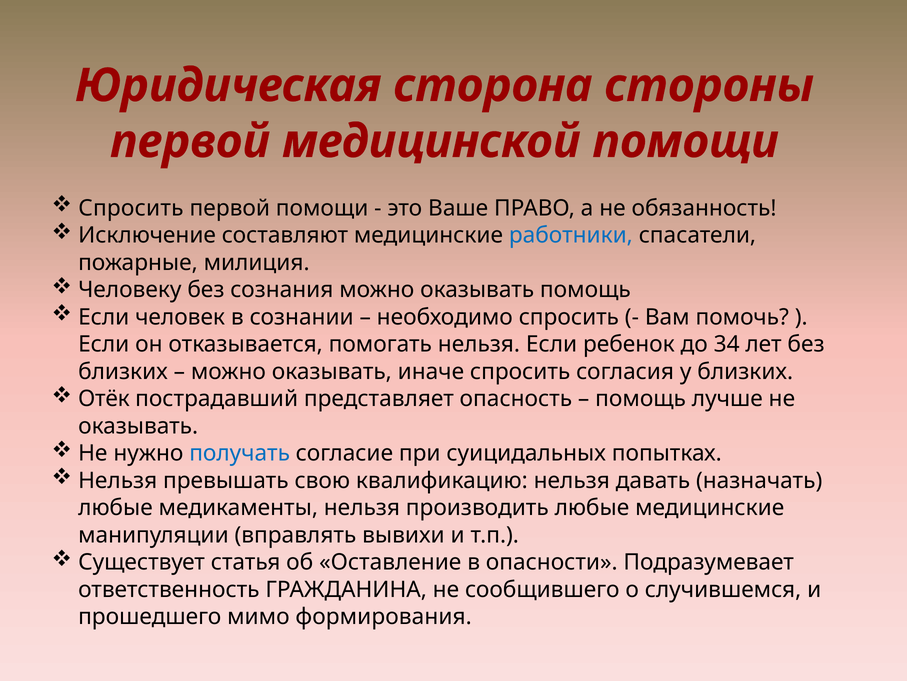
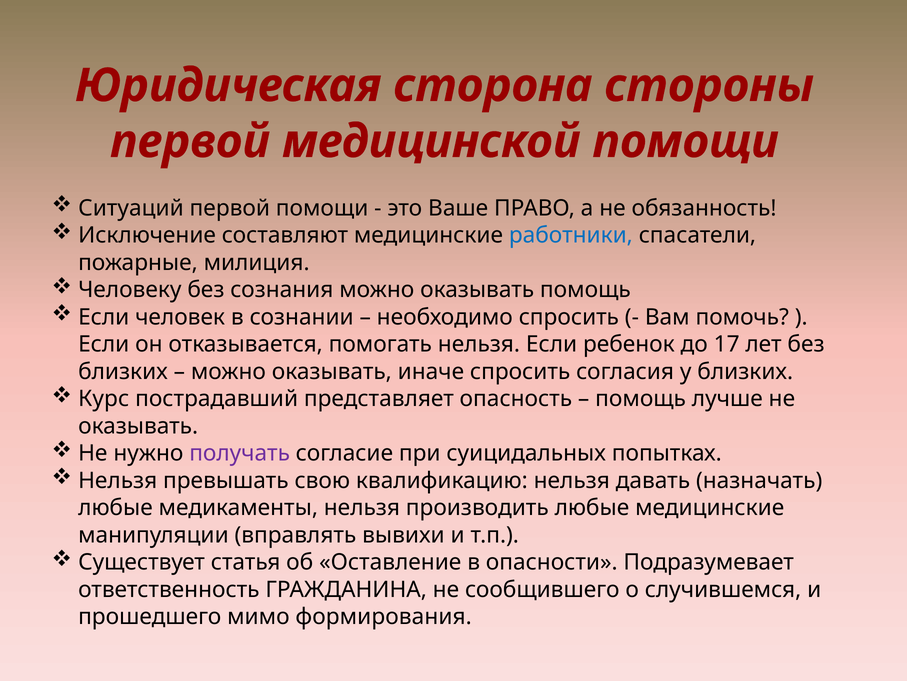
Спросить at (131, 208): Спросить -> Ситуаций
34: 34 -> 17
Отёк: Отёк -> Курс
получать colour: blue -> purple
